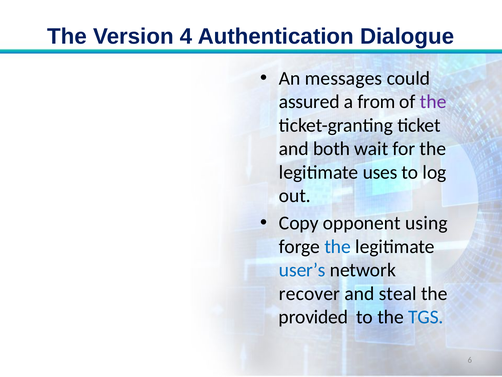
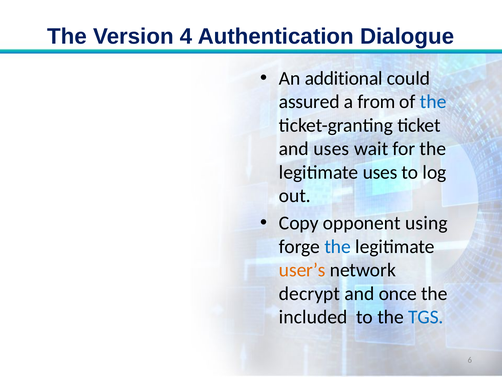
messages: messages -> additional
the at (433, 102) colour: purple -> blue
and both: both -> uses
user’s colour: blue -> orange
recover: recover -> decrypt
steal: steal -> once
provided: provided -> included
